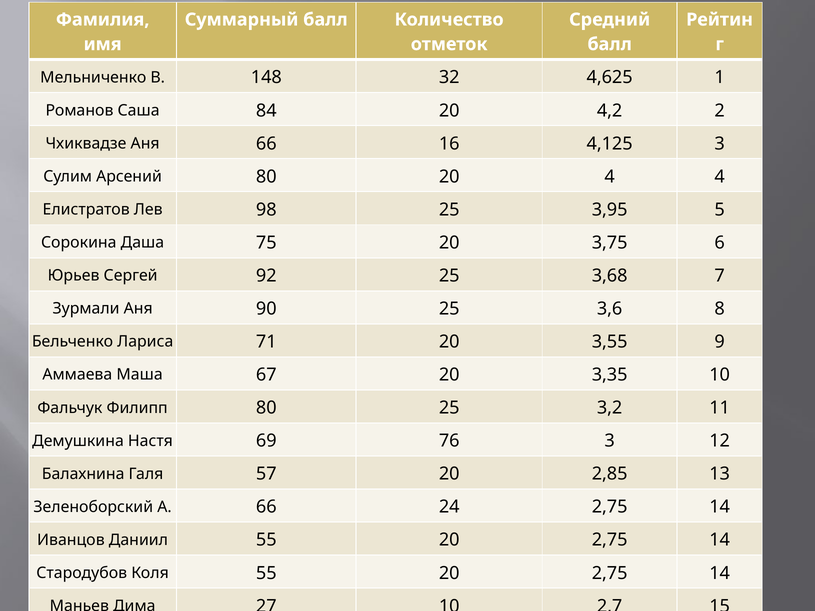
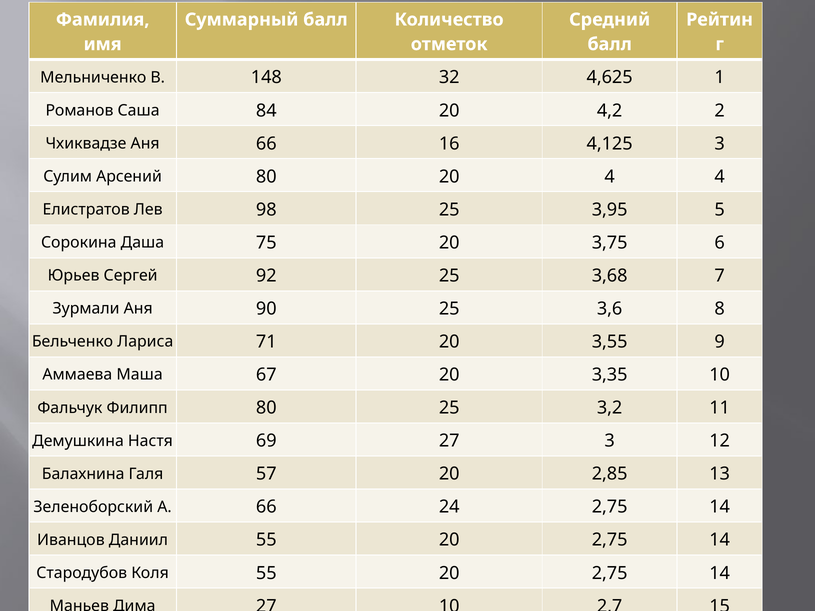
69 76: 76 -> 27
